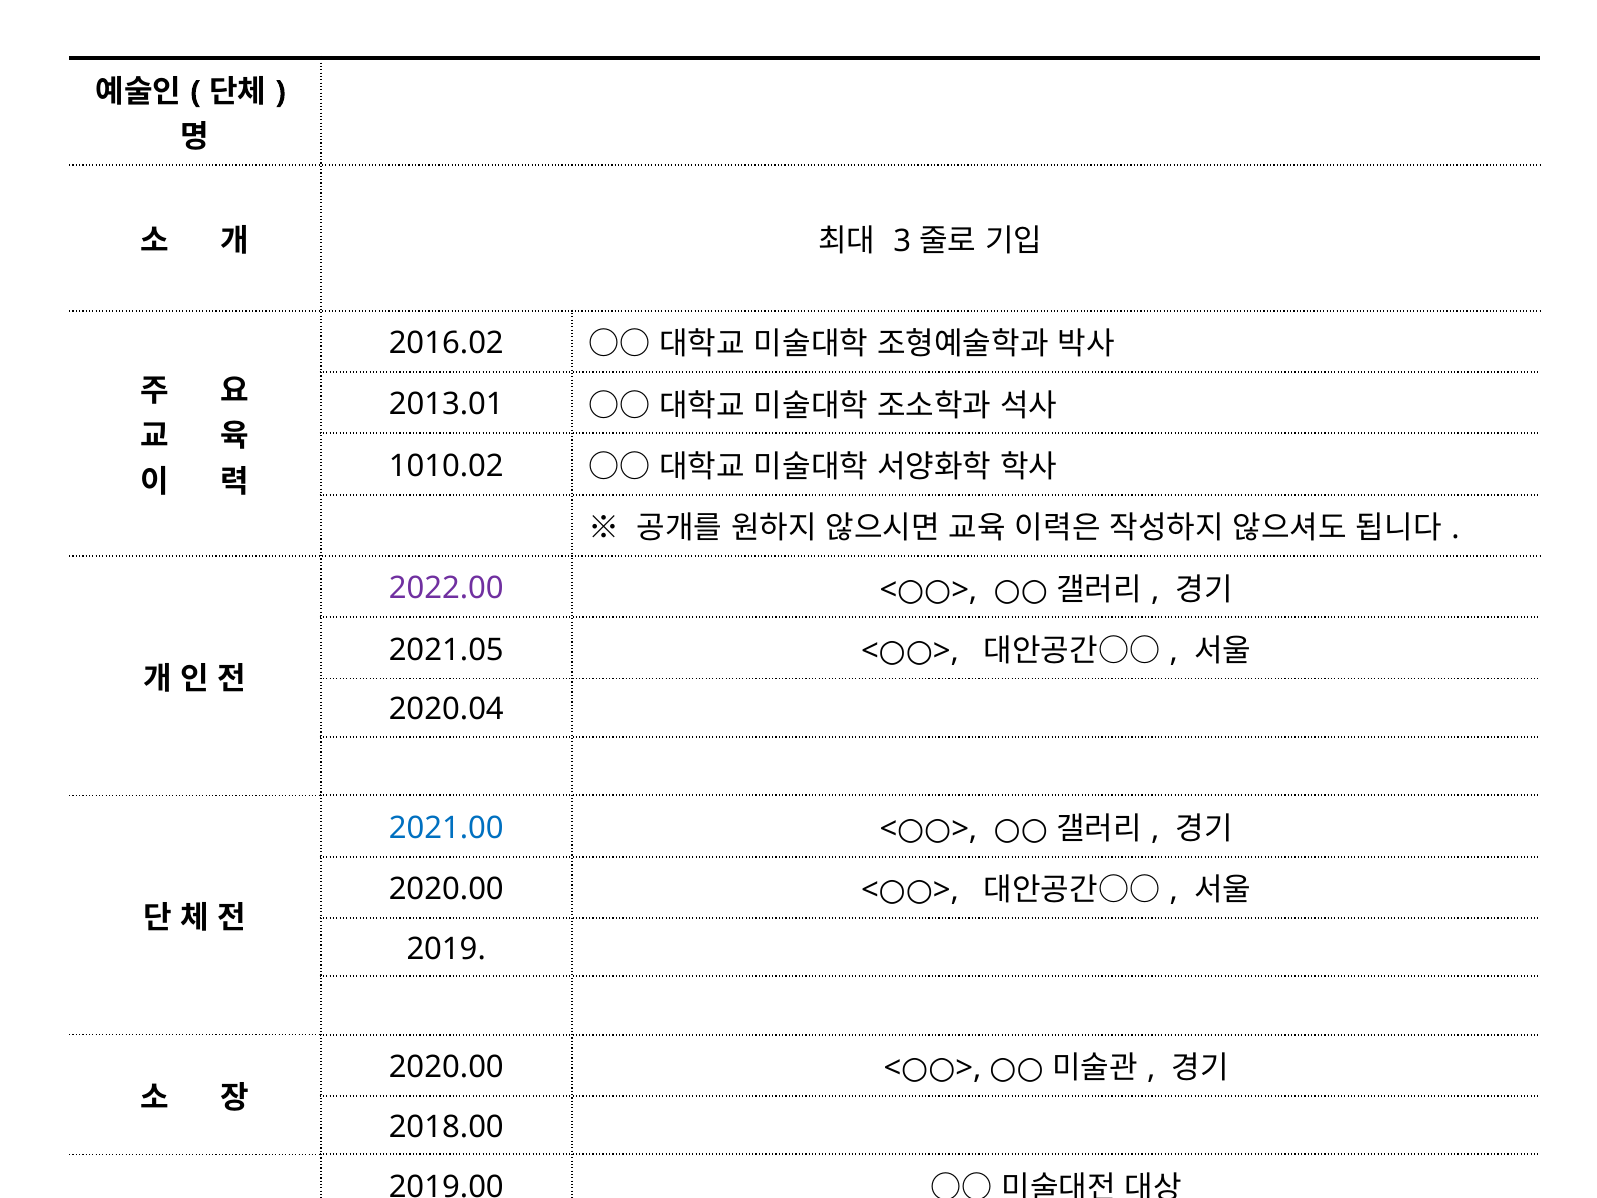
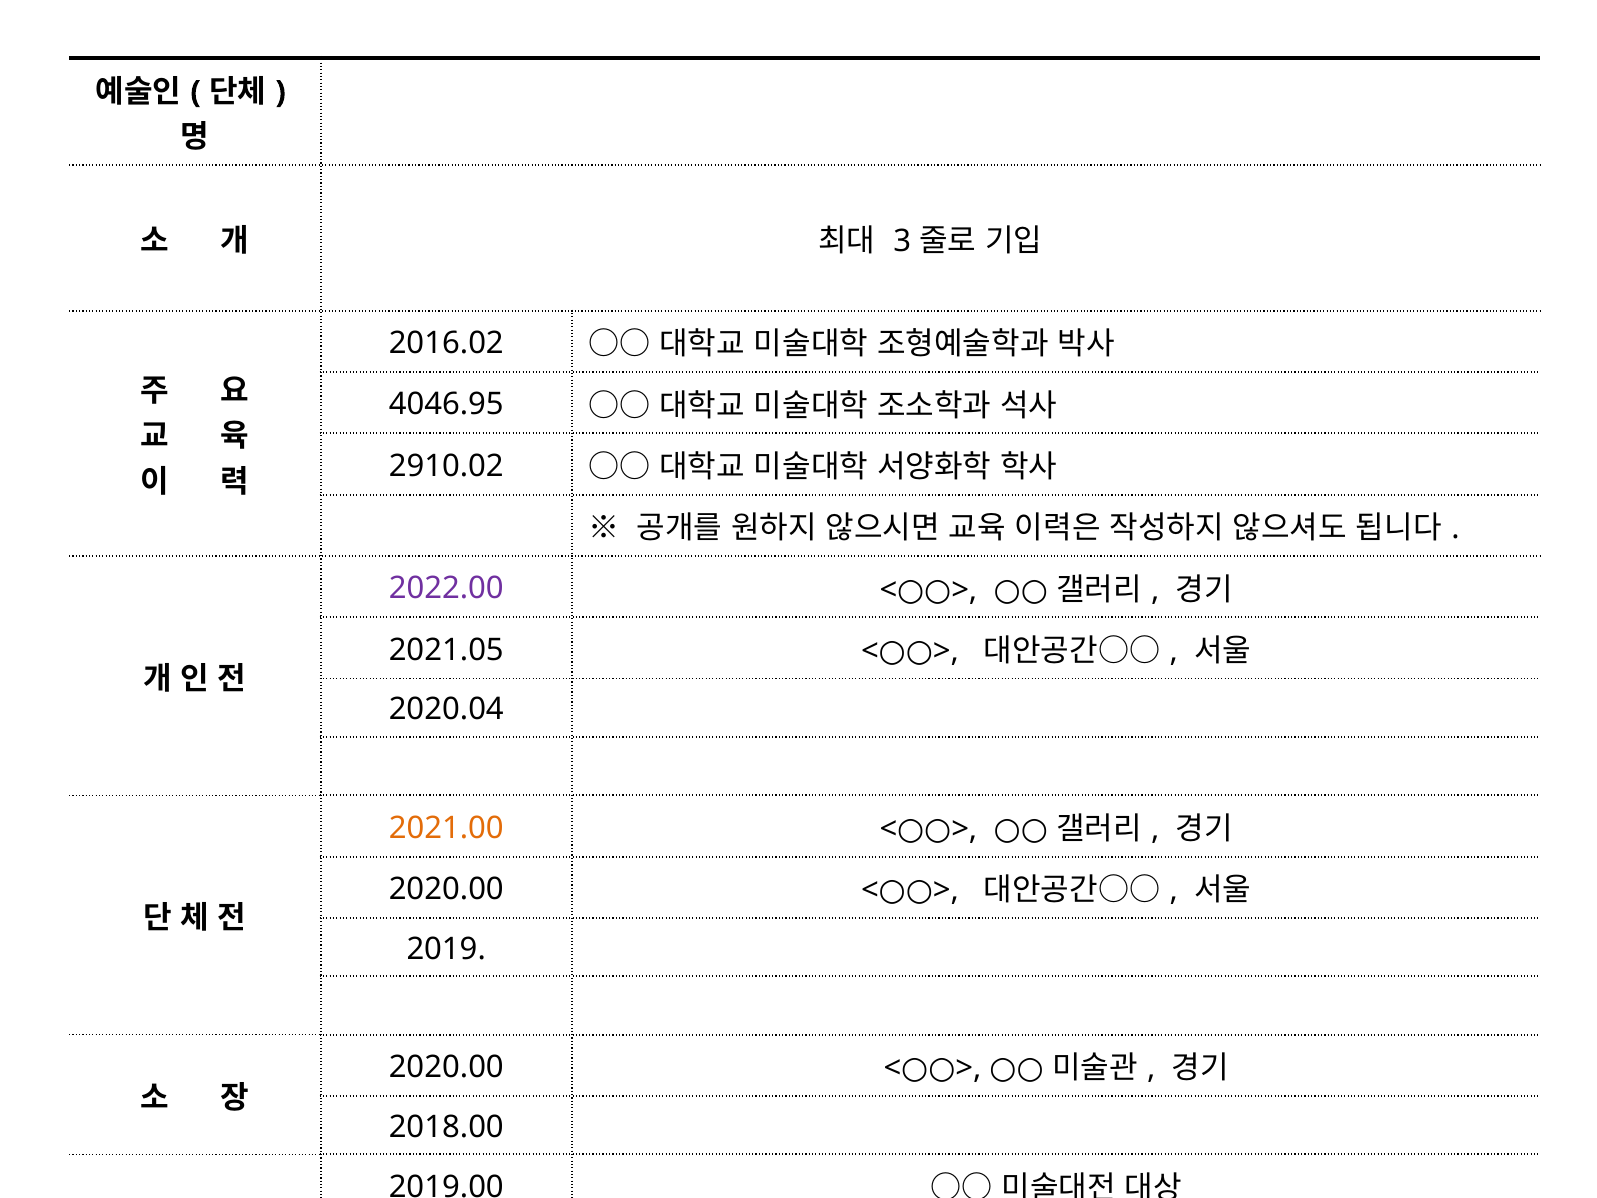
2013.01: 2013.01 -> 4046.95
1010.02: 1010.02 -> 2910.02
2021.00 colour: blue -> orange
